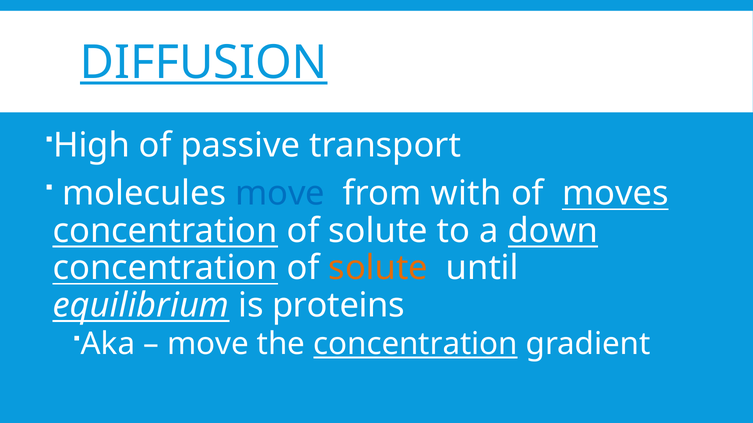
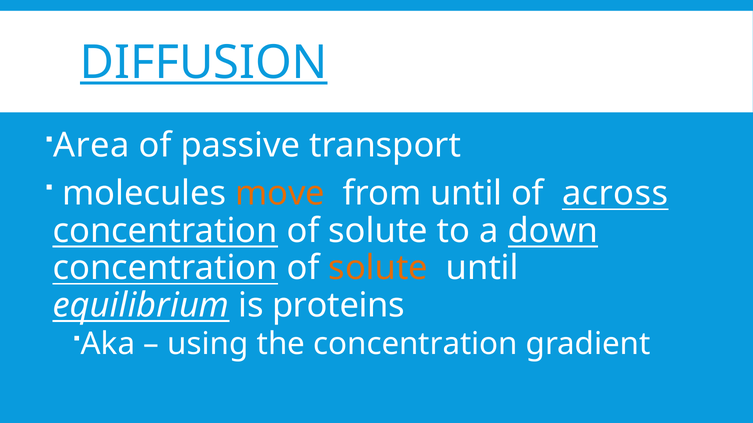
High: High -> Area
move at (280, 194) colour: blue -> orange
from with: with -> until
moves: moves -> across
move at (208, 344): move -> using
concentration at (416, 344) underline: present -> none
